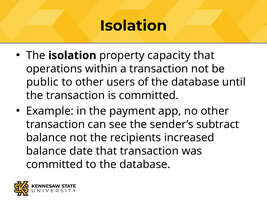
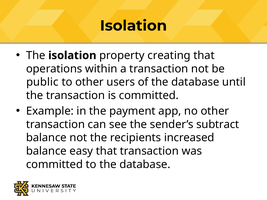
capacity: capacity -> creating
date: date -> easy
